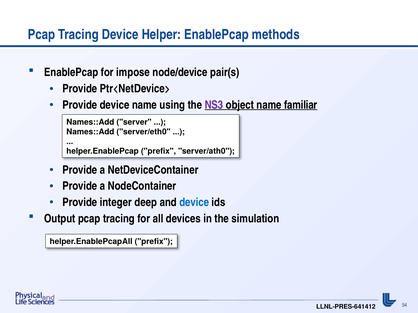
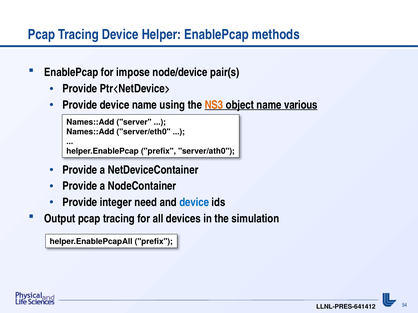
NS3 colour: purple -> orange
familiar: familiar -> various
deep: deep -> need
